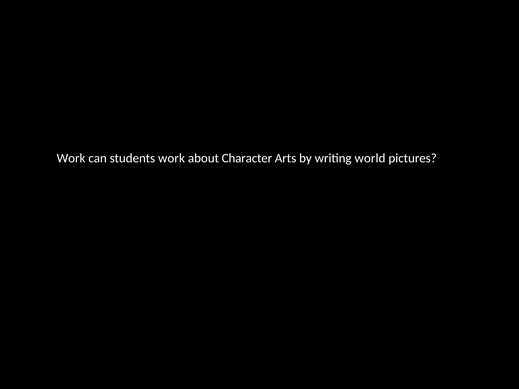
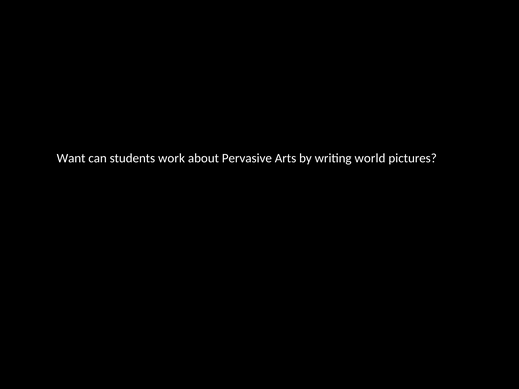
Work at (71, 158): Work -> Want
Character: Character -> Pervasive
